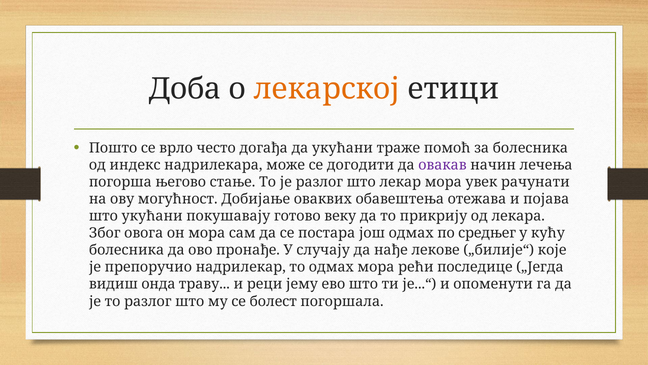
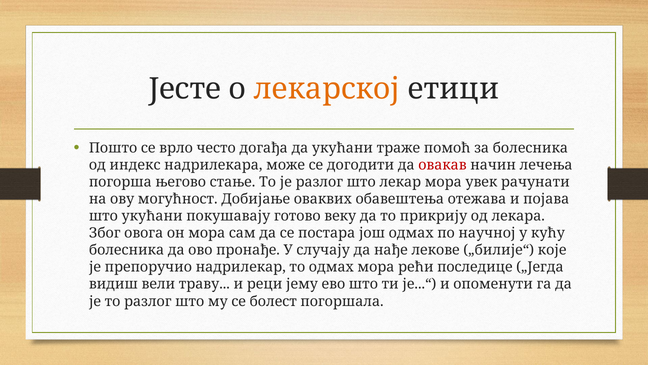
Доба: Доба -> Јесте
овакав colour: purple -> red
средњег: средњег -> научној
онда: онда -> вели
